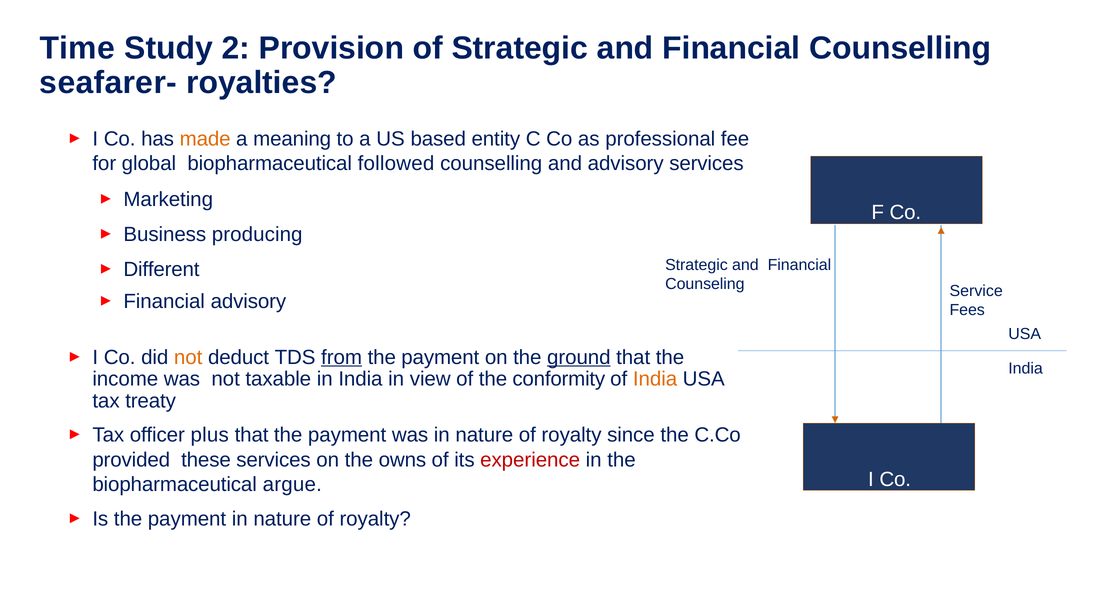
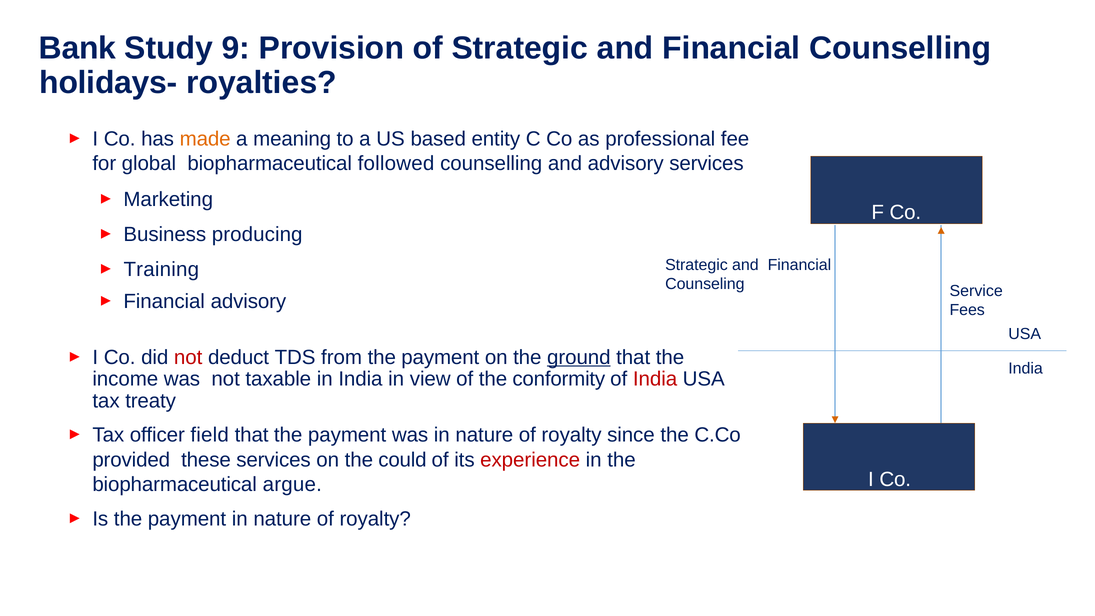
Time: Time -> Bank
2: 2 -> 9
seafarer-: seafarer- -> holidays-
Different: Different -> Training
not at (188, 357) colour: orange -> red
from underline: present -> none
India at (655, 379) colour: orange -> red
plus: plus -> field
owns: owns -> could
